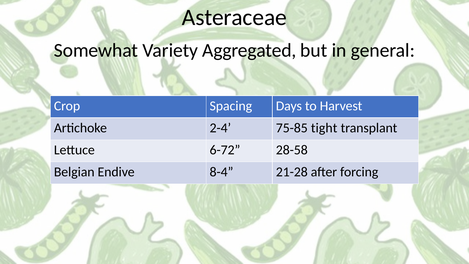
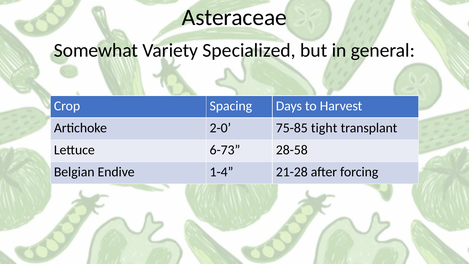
Aggregated: Aggregated -> Specialized
2-4: 2-4 -> 2-0
6-72: 6-72 -> 6-73
8-4: 8-4 -> 1-4
